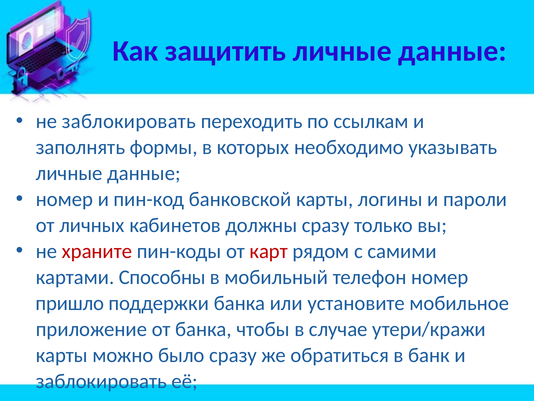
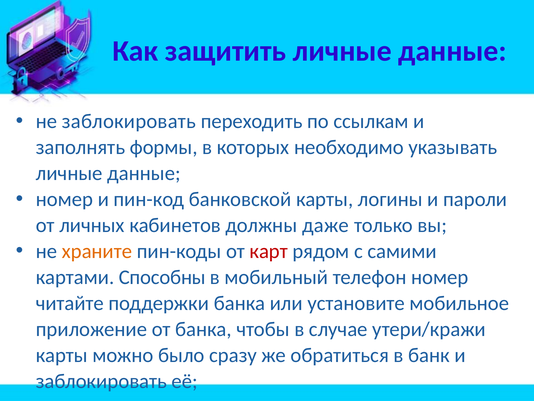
должны сразу: сразу -> даже
храните colour: red -> orange
пришло: пришло -> читайте
